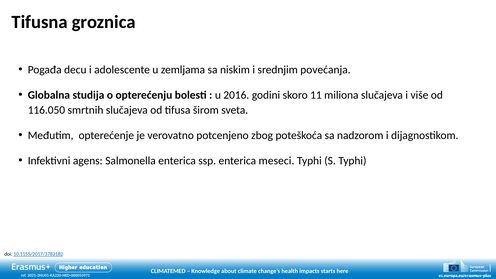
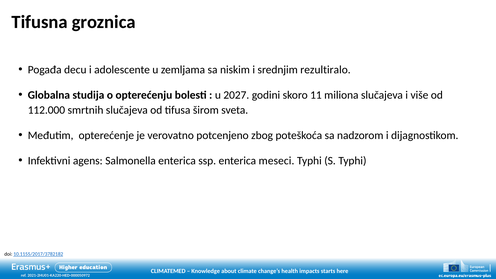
povećanja: povećanja -> rezultiralo
2016: 2016 -> 2027
116.050: 116.050 -> 112.000
